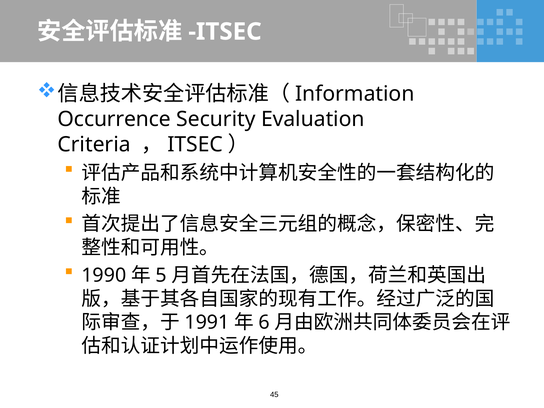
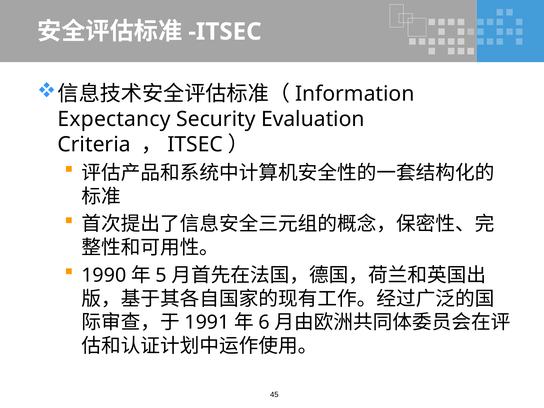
Occurrence: Occurrence -> Expectancy
